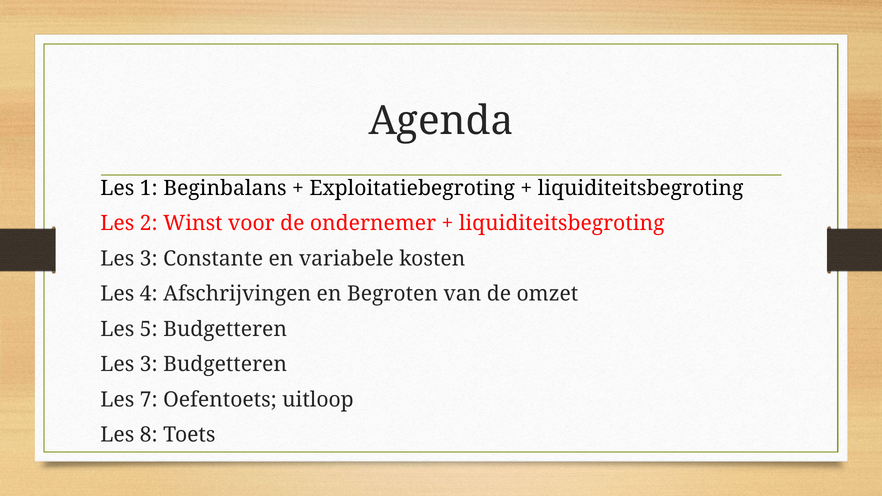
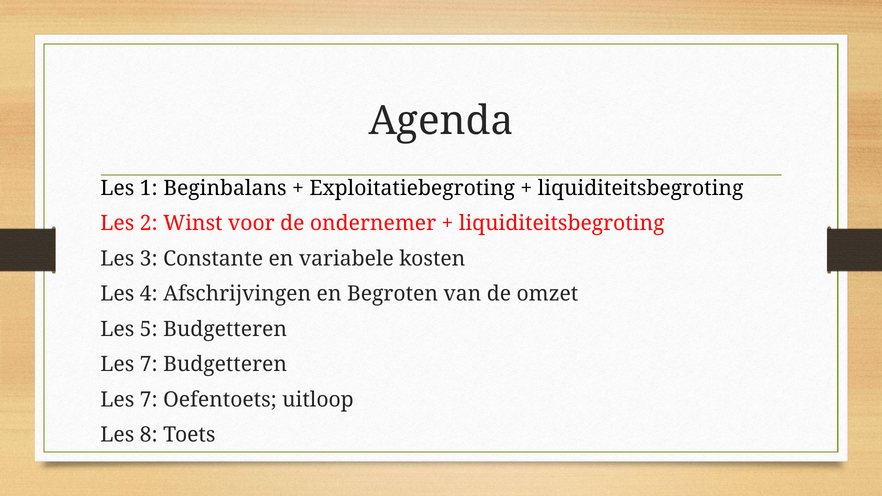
3 at (149, 365): 3 -> 7
